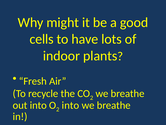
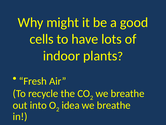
into at (70, 105): into -> idea
